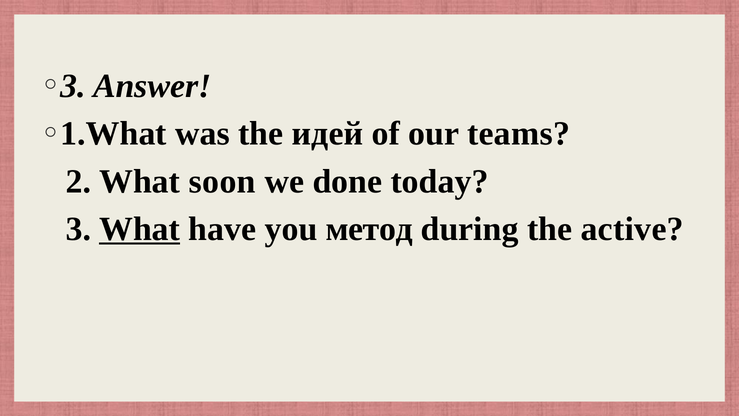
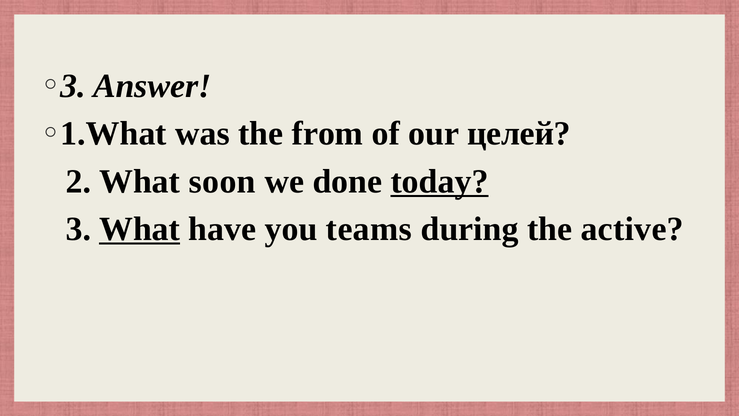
идей: идей -> from
teams: teams -> целей
today underline: none -> present
метод: метод -> teams
